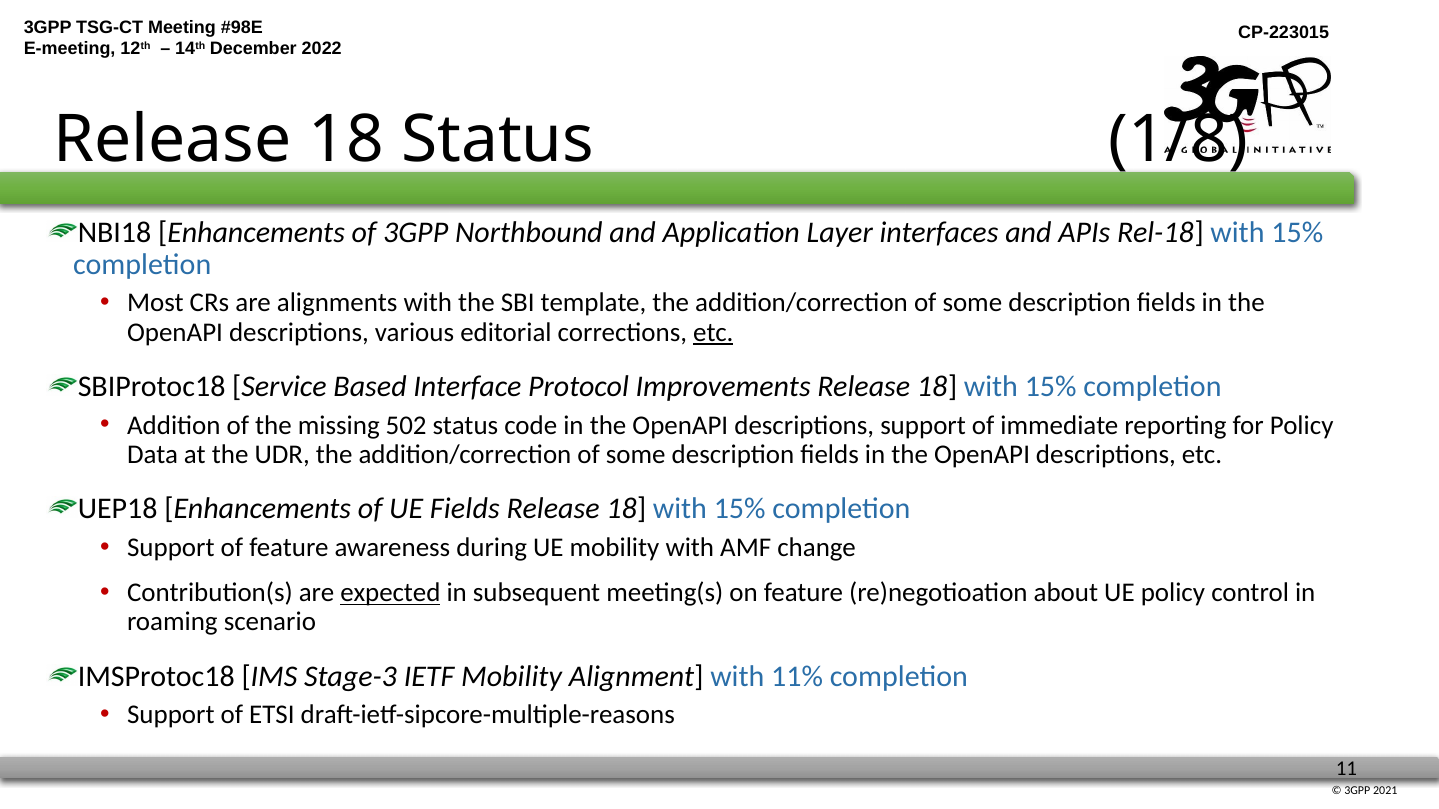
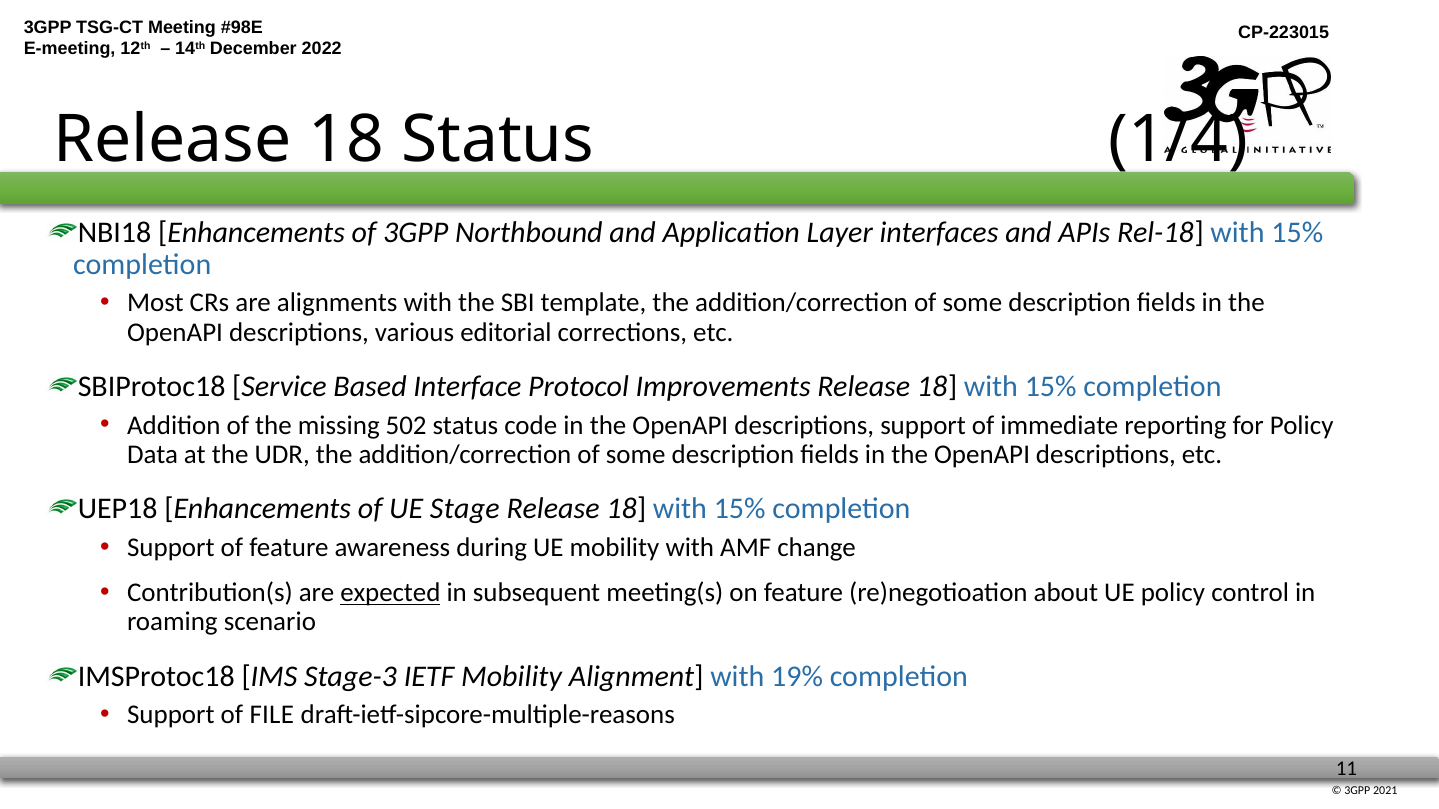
1/8: 1/8 -> 1/4
etc at (713, 332) underline: present -> none
UE Fields: Fields -> Stage
11%: 11% -> 19%
ETSI: ETSI -> FILE
